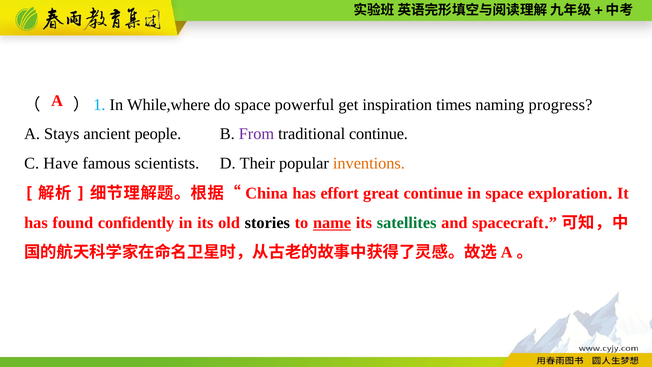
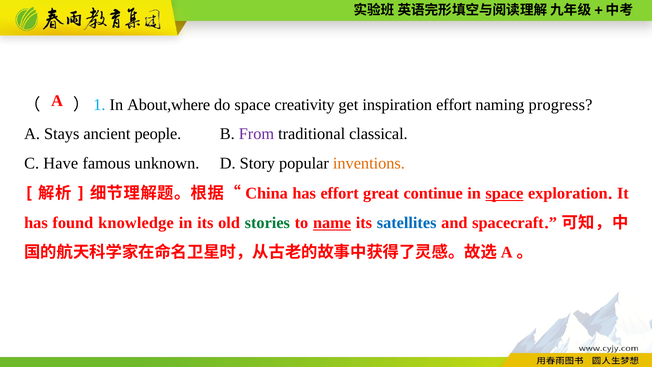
While,where: While,where -> About,where
powerful: powerful -> creativity
inspiration times: times -> effort
traditional continue: continue -> classical
scientists: scientists -> unknown
Their: Their -> Story
space at (504, 193) underline: none -> present
confidently: confidently -> knowledge
stories colour: black -> green
satellites colour: green -> blue
